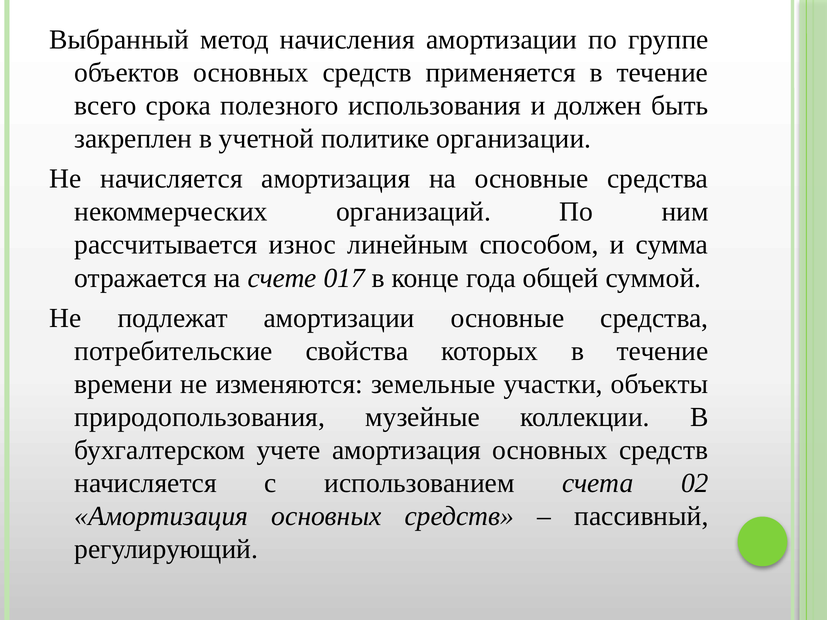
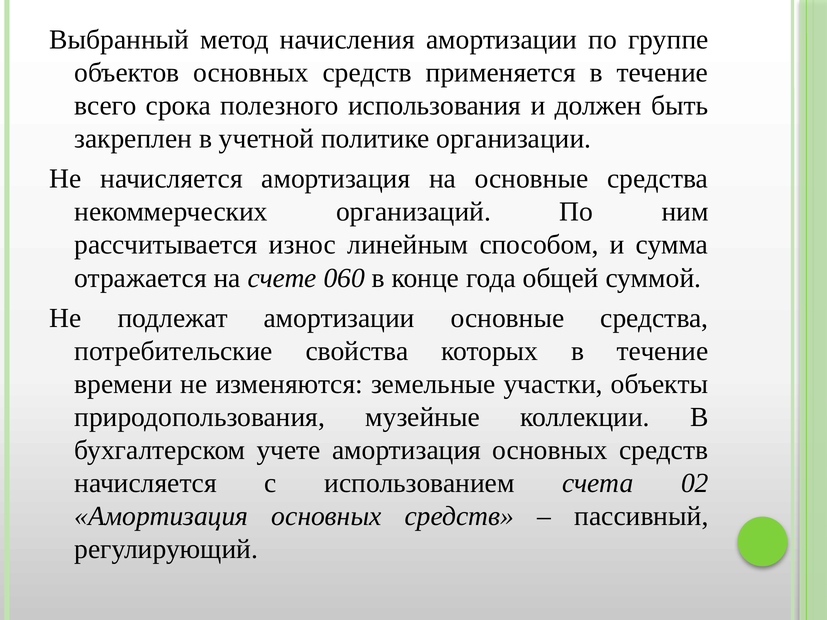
017: 017 -> 060
